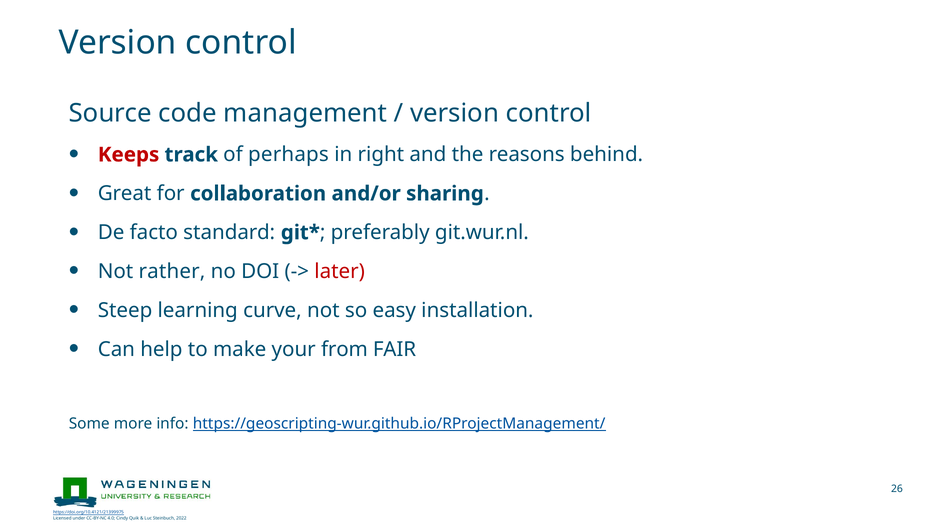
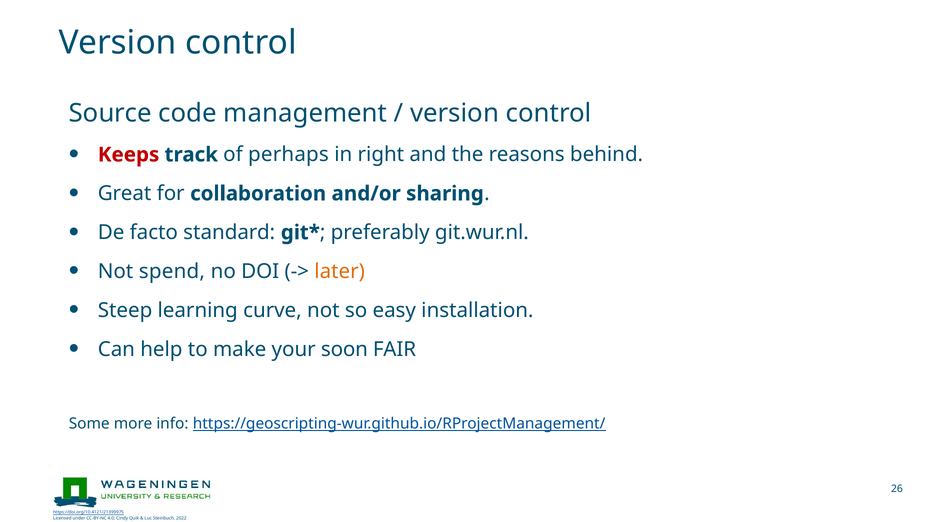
rather: rather -> spend
later colour: red -> orange
from: from -> soon
